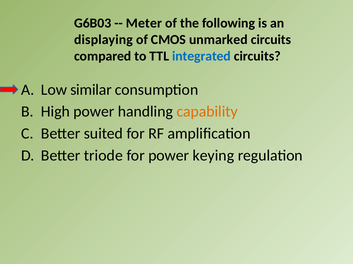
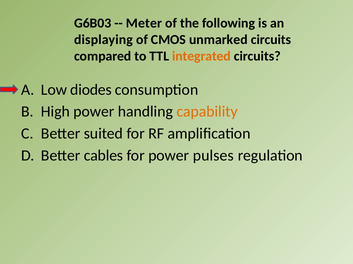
integrated colour: blue -> orange
similar: similar -> diodes
triode: triode -> cables
keying: keying -> pulses
